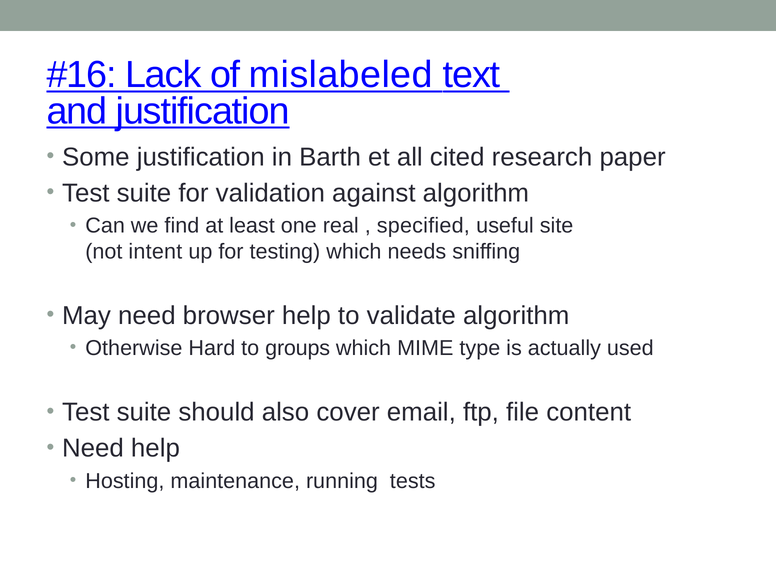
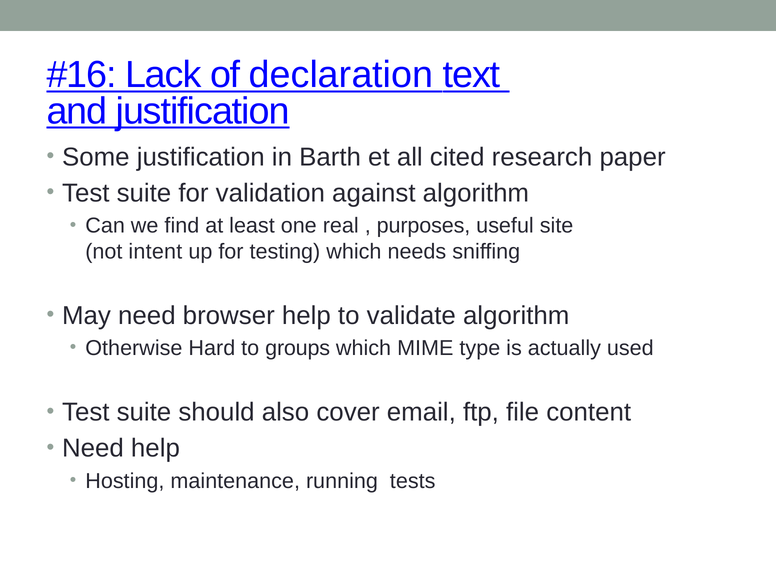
mislabeled: mislabeled -> declaration
specified: specified -> purposes
